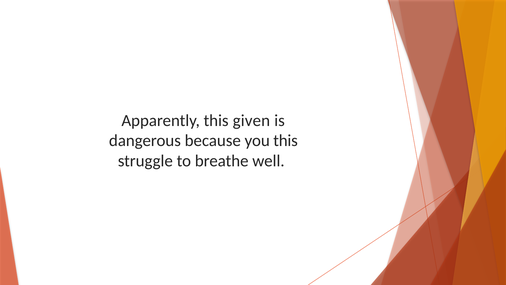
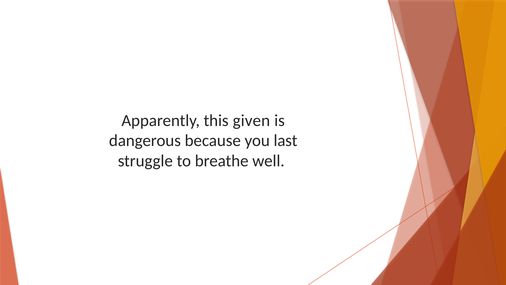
you this: this -> last
